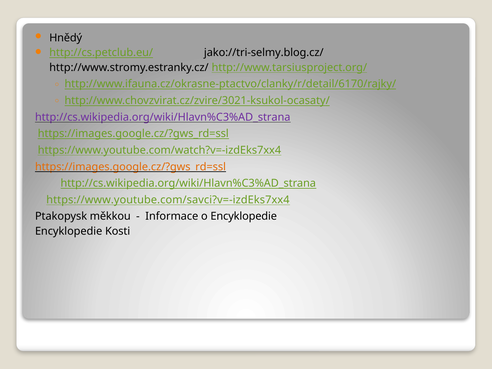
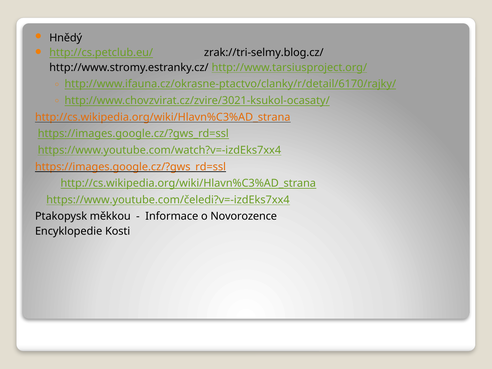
jako://tri-selmy.blog.cz/: jako://tri-selmy.blog.cz/ -> zrak://tri-selmy.blog.cz/
http://cs.wikipedia.org/wiki/Hlavn%C3%AD_strana at (163, 117) colour: purple -> orange
https://www.youtube.com/savci?v=-izdEks7xx4: https://www.youtube.com/savci?v=-izdEks7xx4 -> https://www.youtube.com/čeledi?v=-izdEks7xx4
o Encyklopedie: Encyklopedie -> Novorozence
